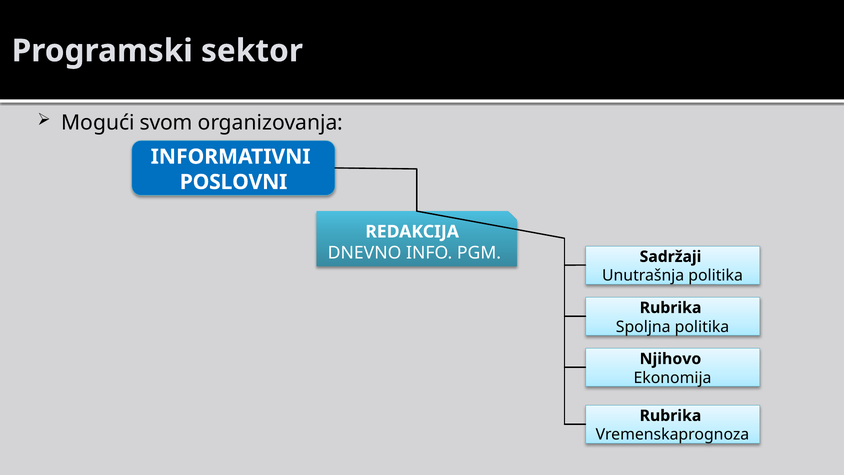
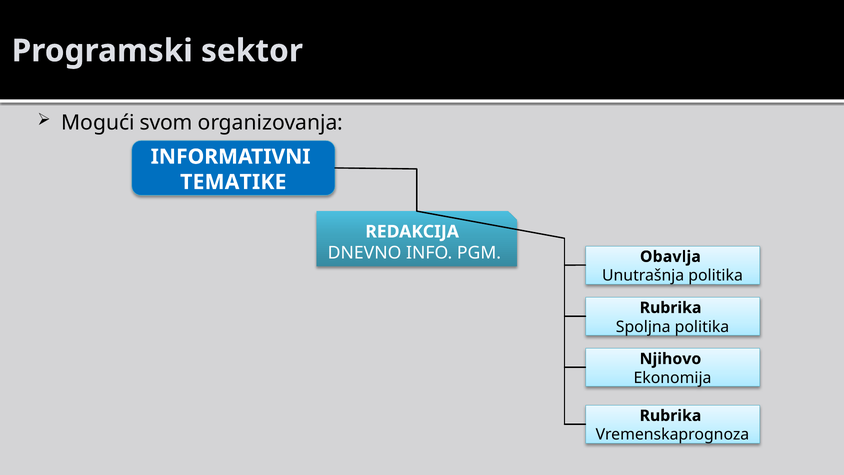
POSLOVNI: POSLOVNI -> TEMATIKE
Sadržaji: Sadržaji -> Obavlja
